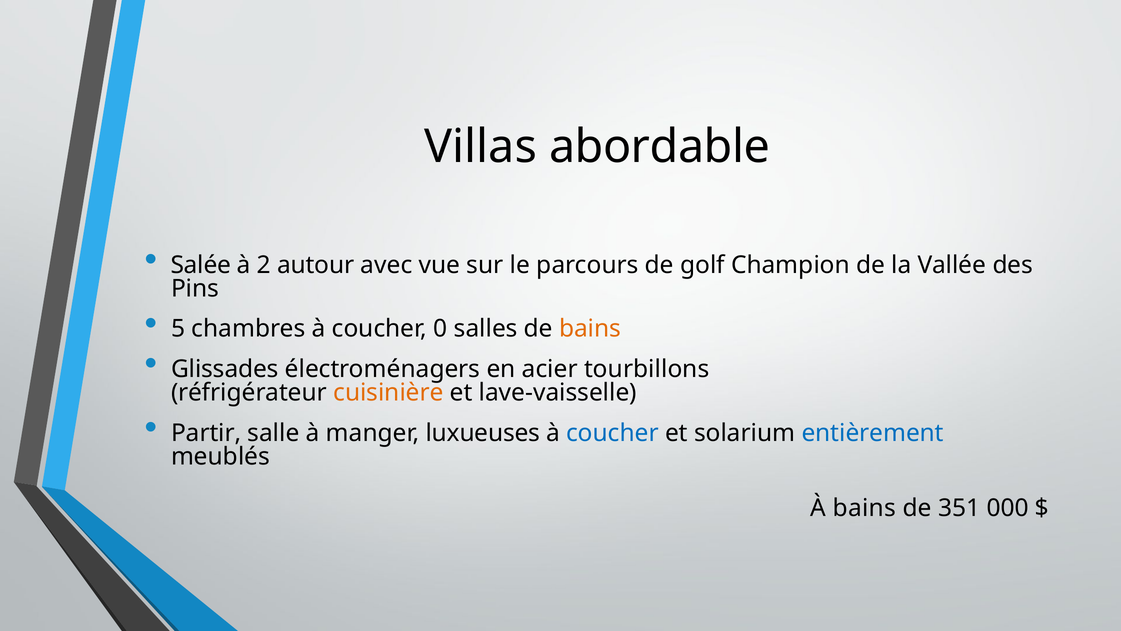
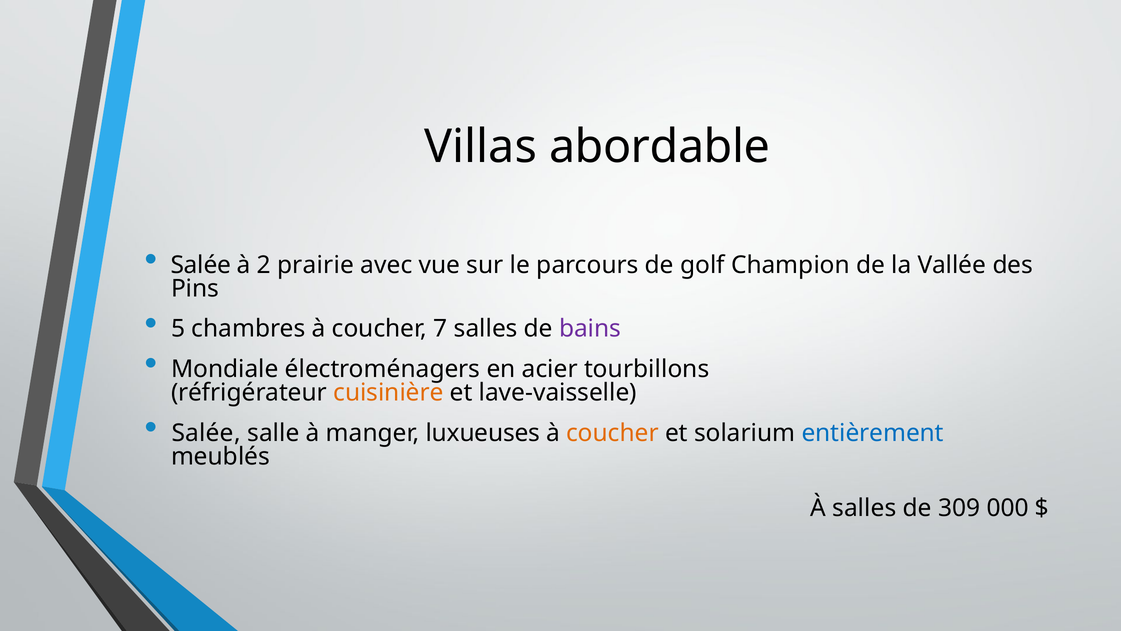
autour: autour -> prairie
0: 0 -> 7
bains at (590, 329) colour: orange -> purple
Glissades: Glissades -> Mondiale
Partir at (206, 433): Partir -> Salée
coucher at (612, 433) colour: blue -> orange
À bains: bains -> salles
351: 351 -> 309
